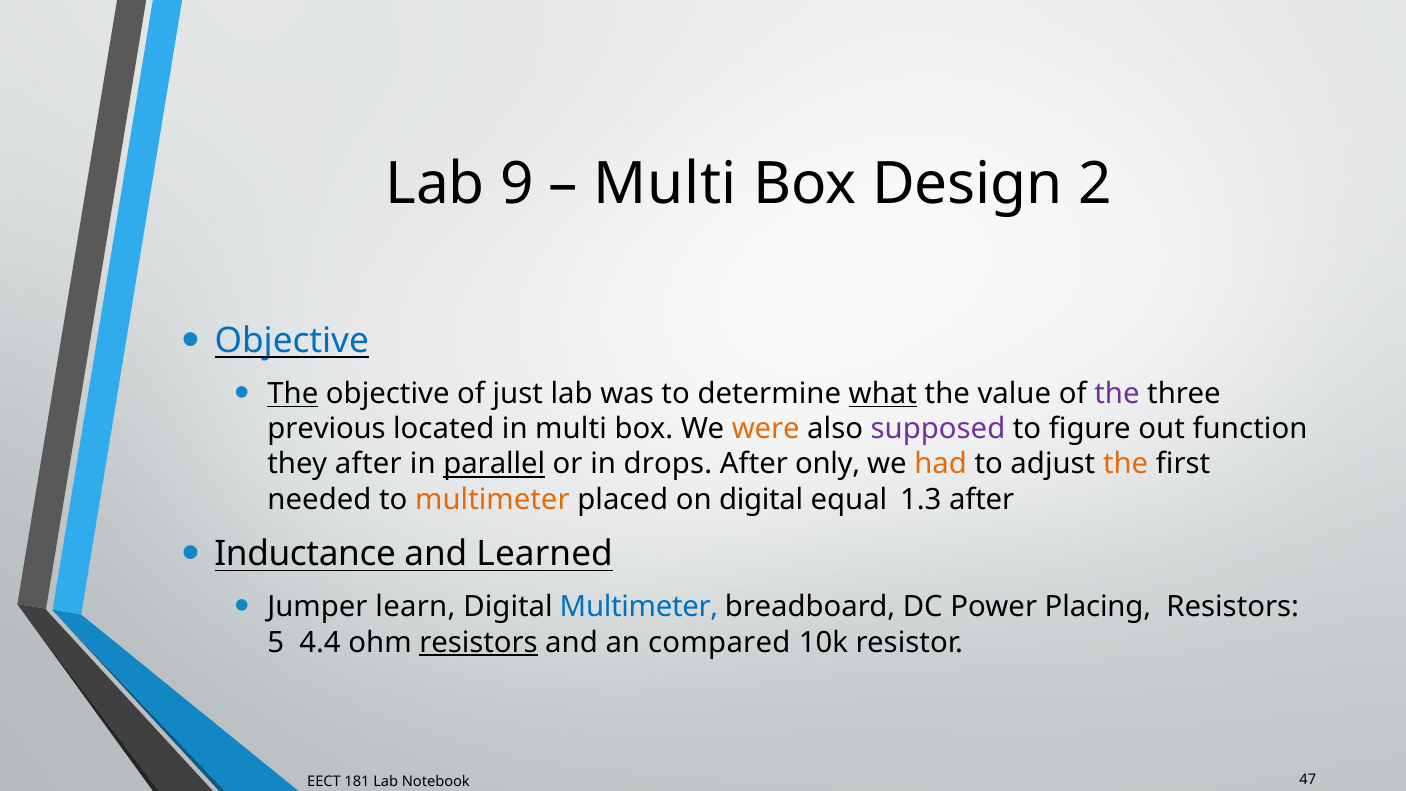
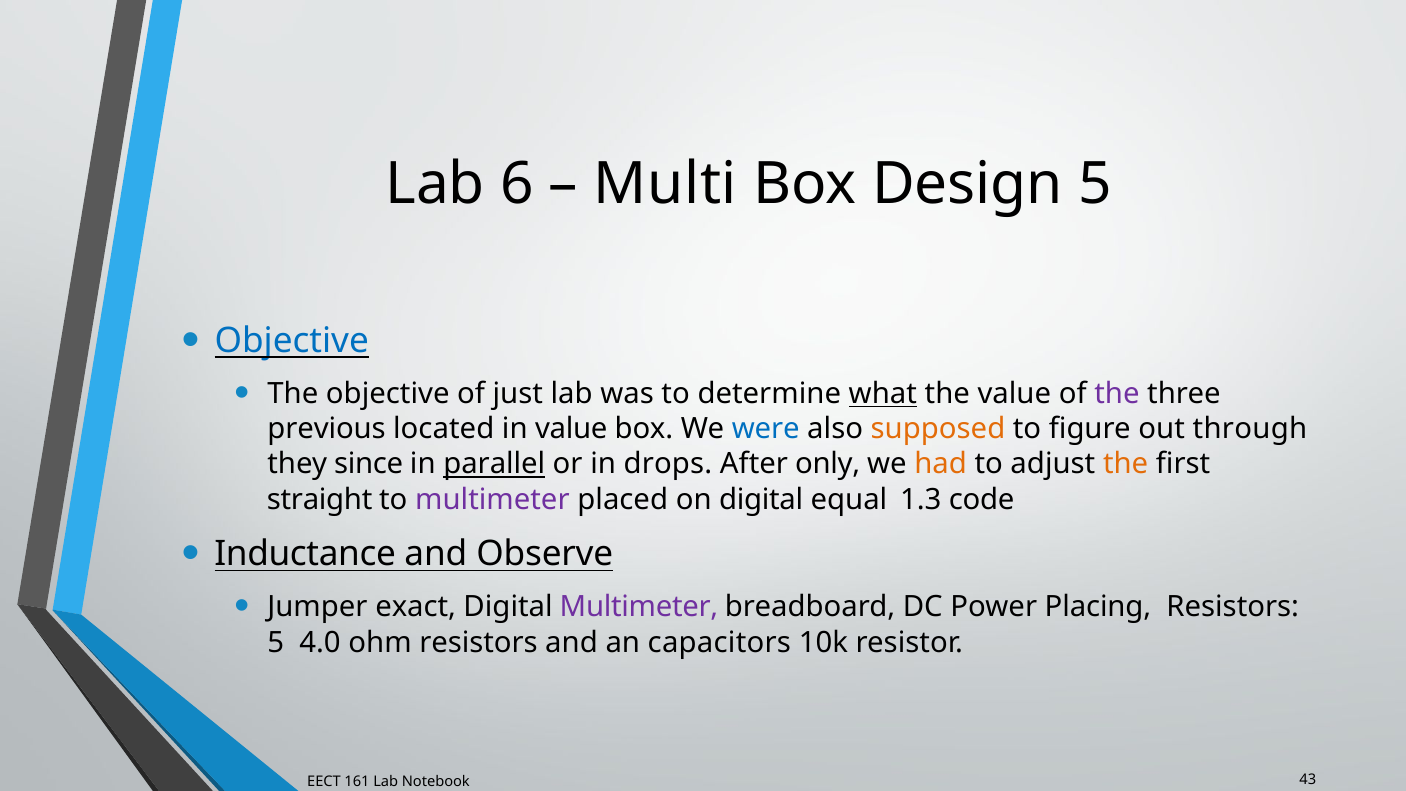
9: 9 -> 6
Design 2: 2 -> 5
The at (293, 394) underline: present -> none
in multi: multi -> value
were colour: orange -> blue
supposed colour: purple -> orange
function: function -> through
they after: after -> since
needed: needed -> straight
multimeter at (492, 499) colour: orange -> purple
1.3 after: after -> code
Learned: Learned -> Observe
learn: learn -> exact
Multimeter at (639, 607) colour: blue -> purple
4.4: 4.4 -> 4.0
resistors at (479, 642) underline: present -> none
compared: compared -> capacitors
181: 181 -> 161
47: 47 -> 43
